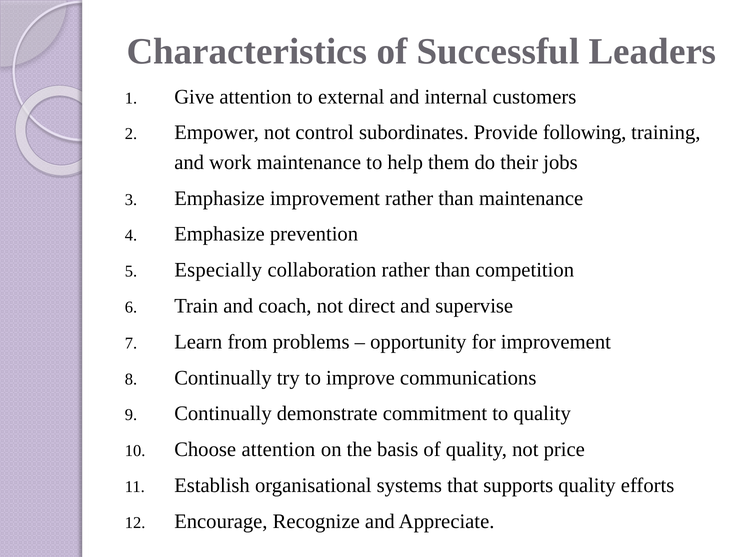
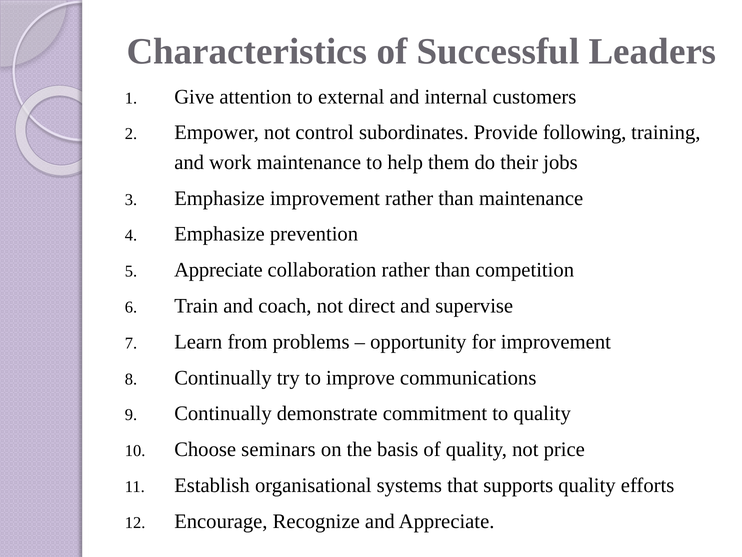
Especially at (218, 270): Especially -> Appreciate
Choose attention: attention -> seminars
